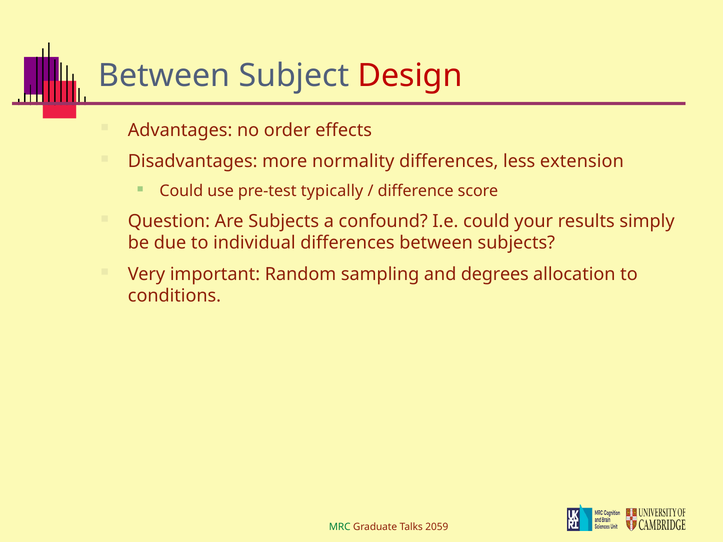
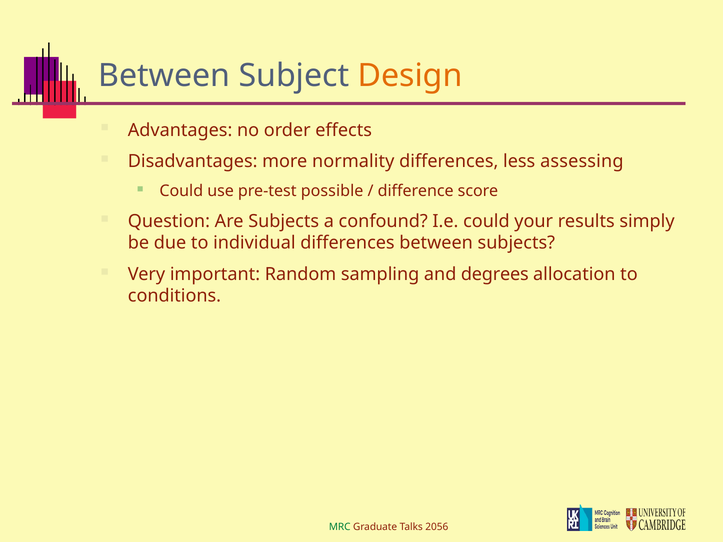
Design colour: red -> orange
extension: extension -> assessing
typically: typically -> possible
2059: 2059 -> 2056
